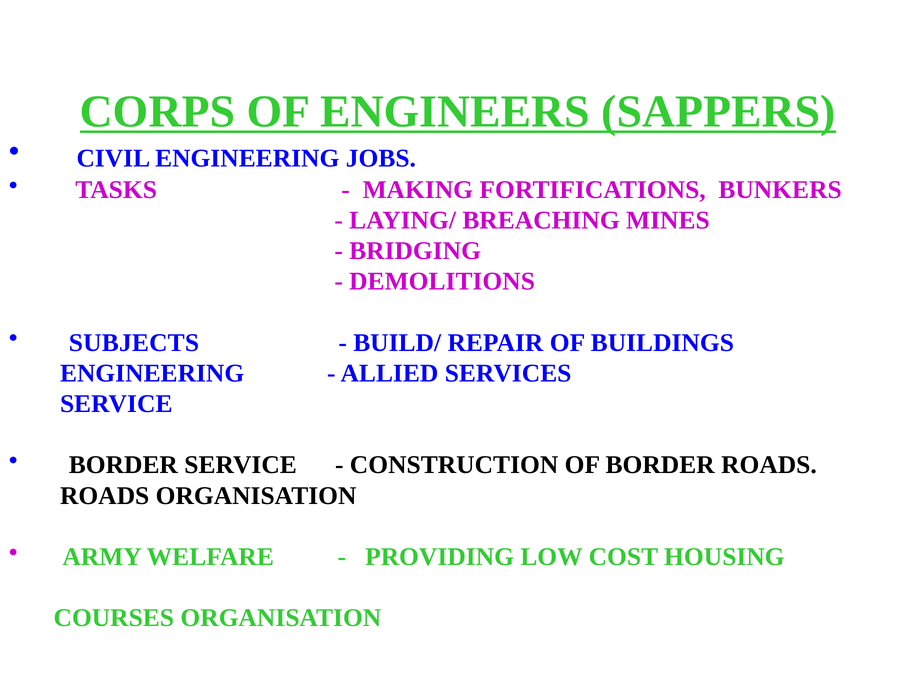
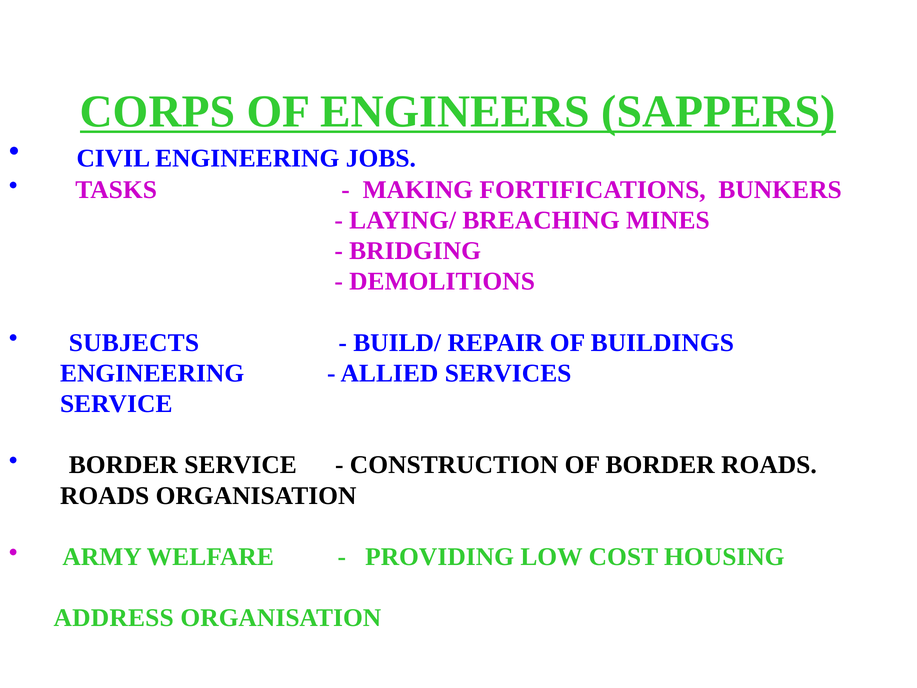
COURSES: COURSES -> ADDRESS
